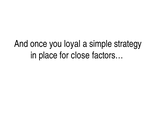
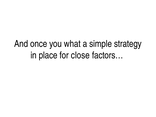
loyal: loyal -> what
